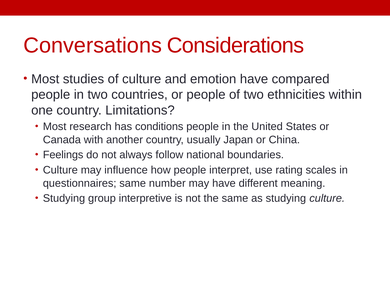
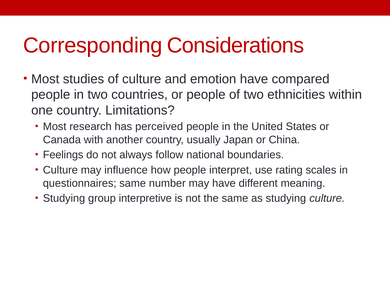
Conversations: Conversations -> Corresponding
conditions: conditions -> perceived
